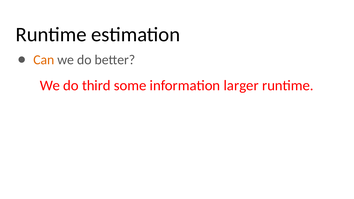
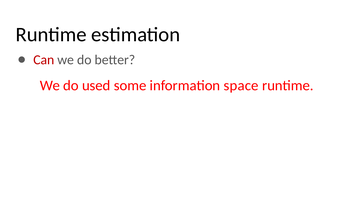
Can colour: orange -> red
third: third -> used
larger: larger -> space
